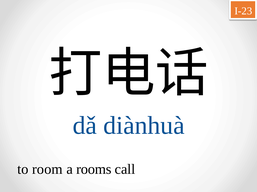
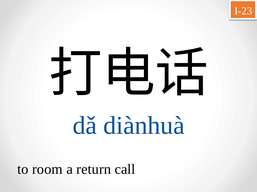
rooms: rooms -> return
